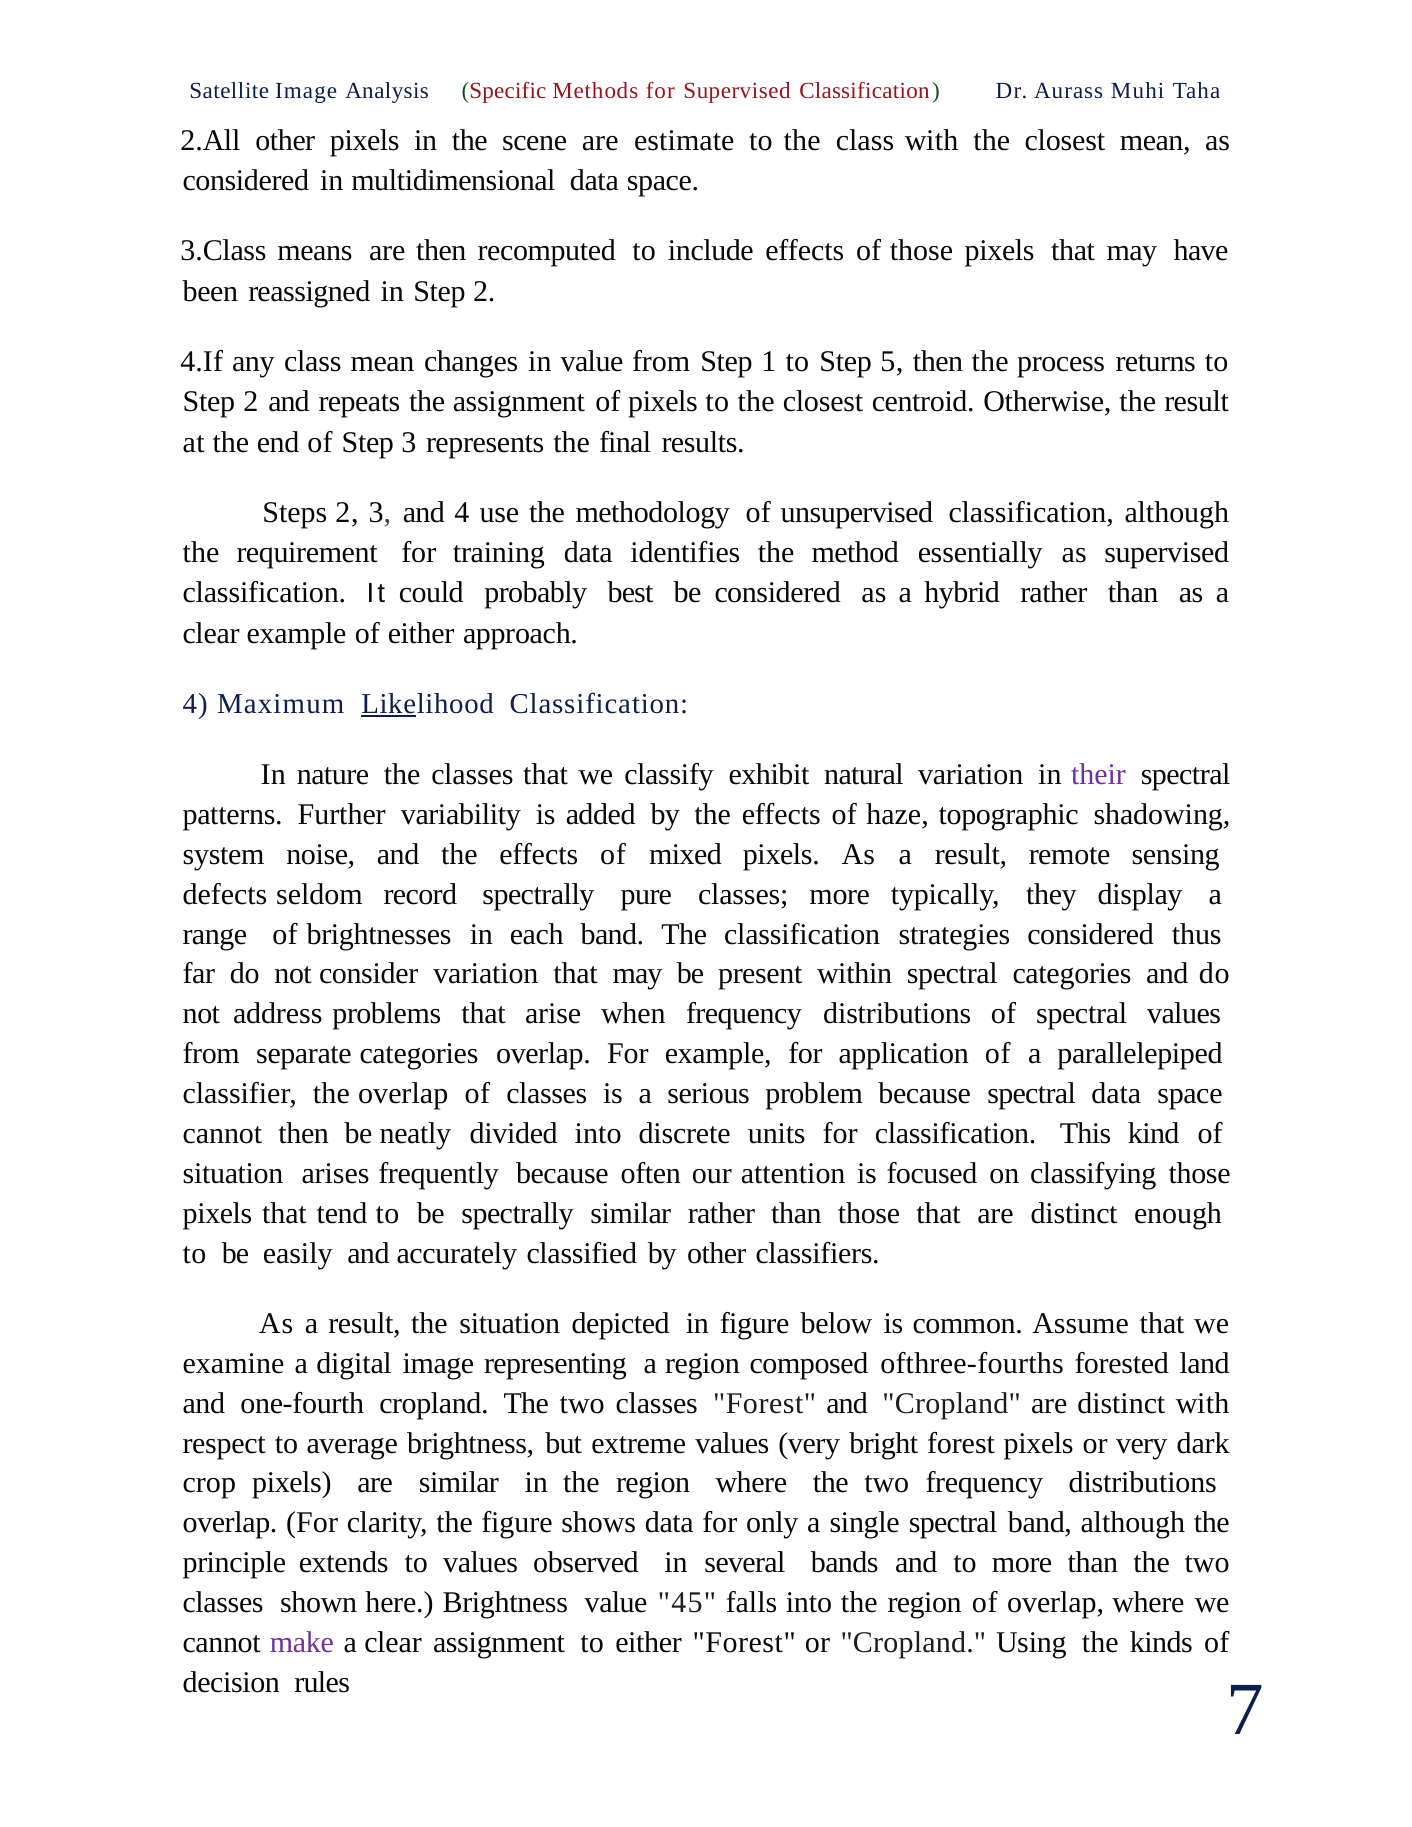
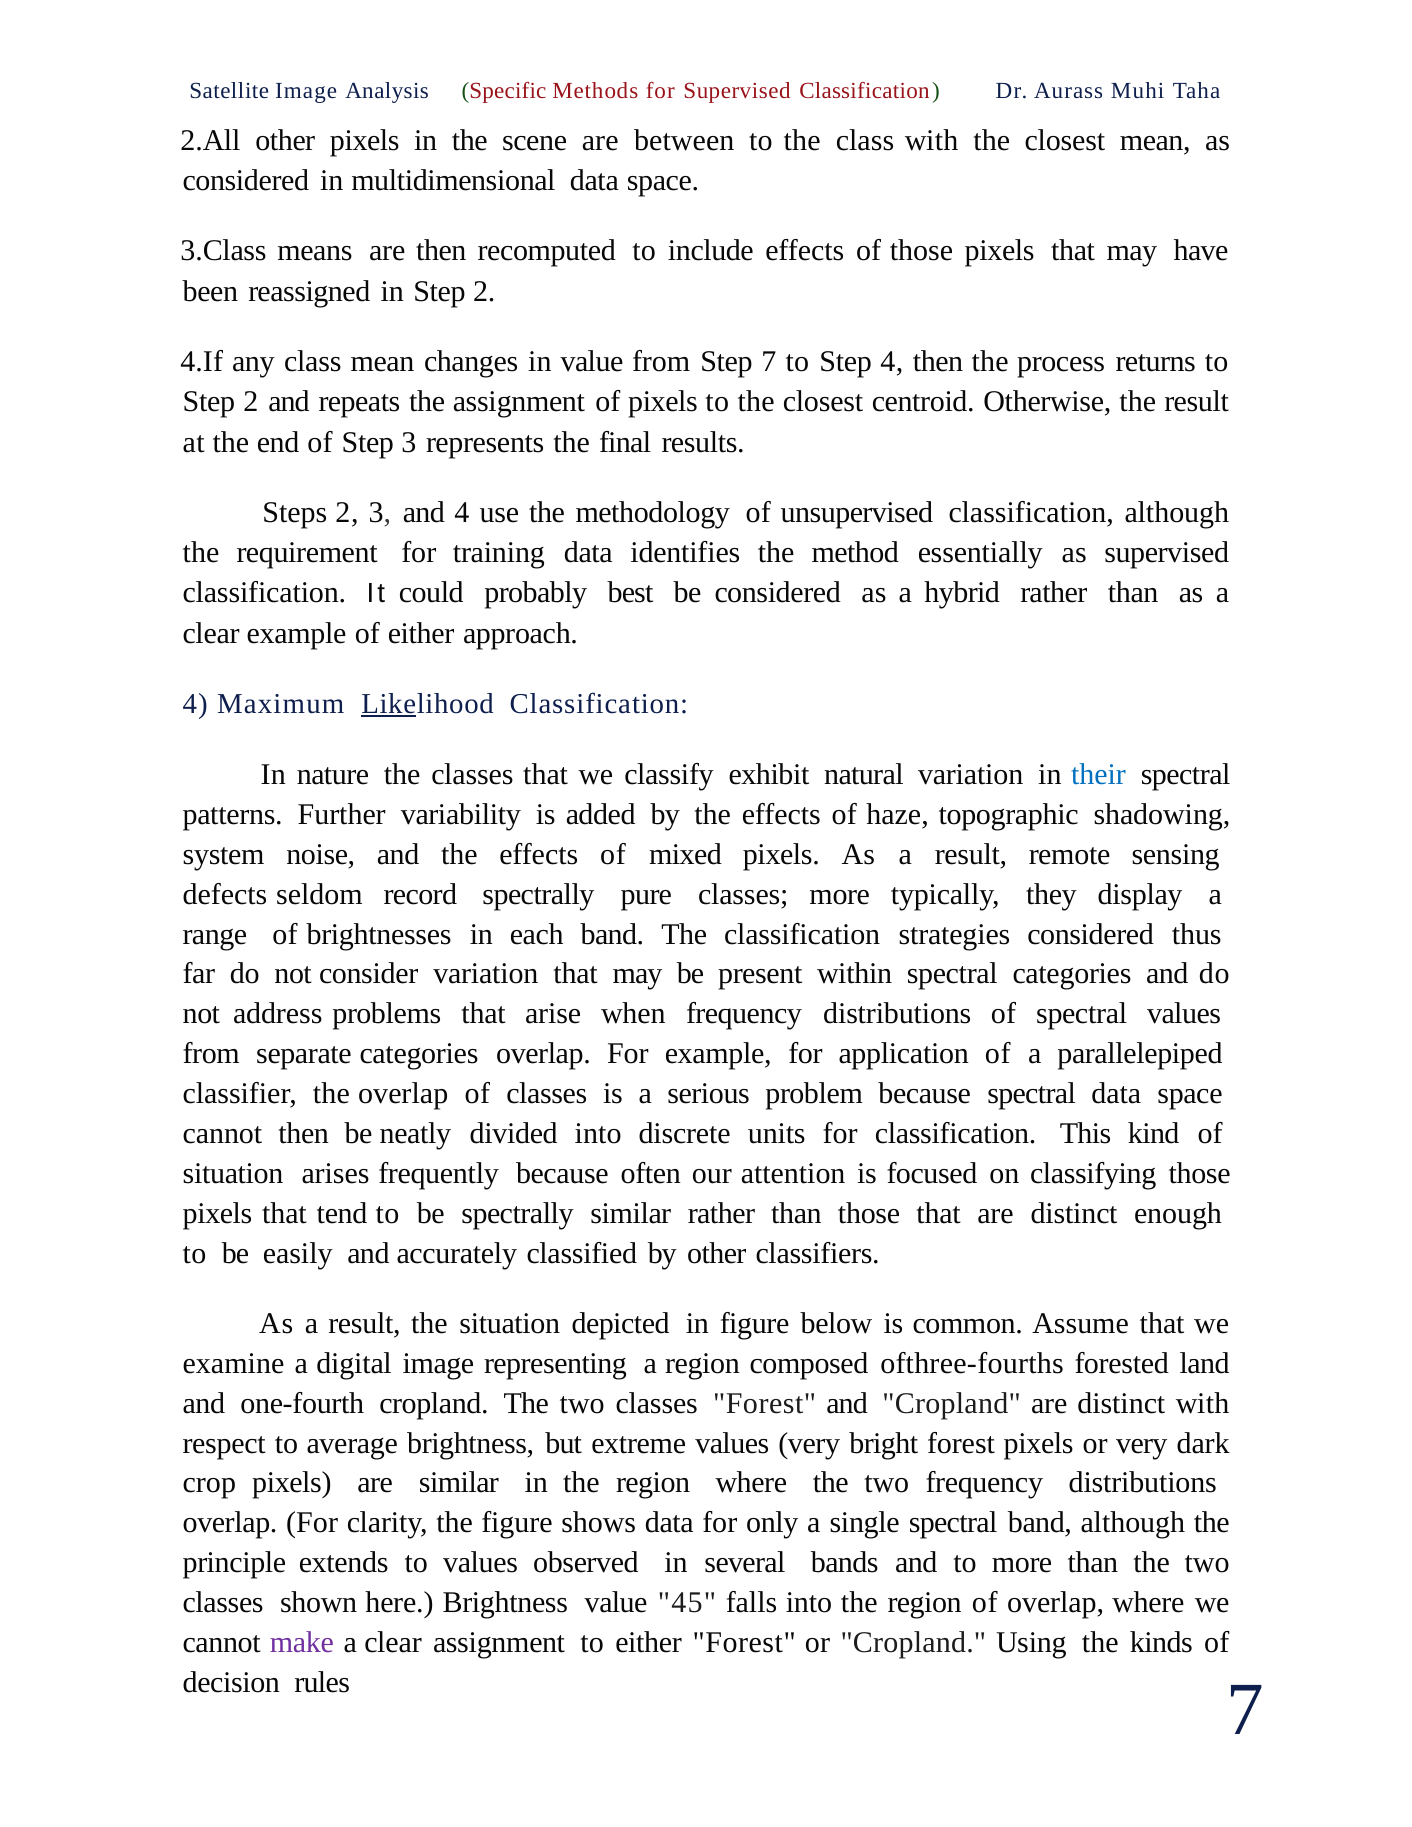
estimate: estimate -> between
Step 1: 1 -> 7
Step 5: 5 -> 4
their colour: purple -> blue
